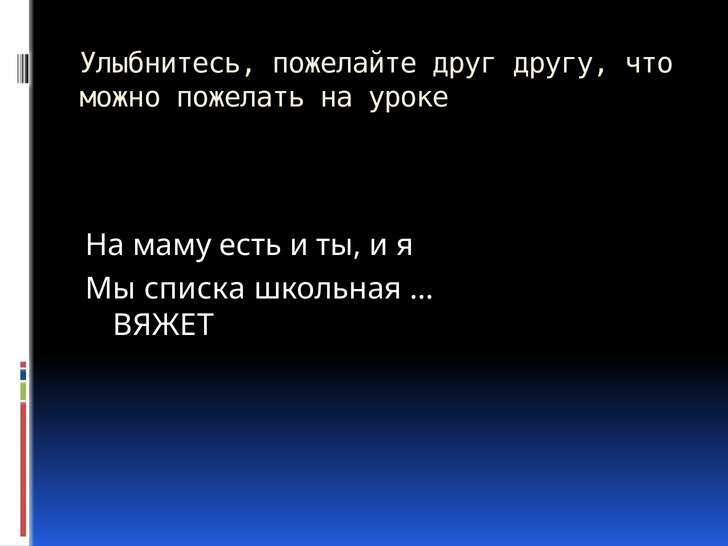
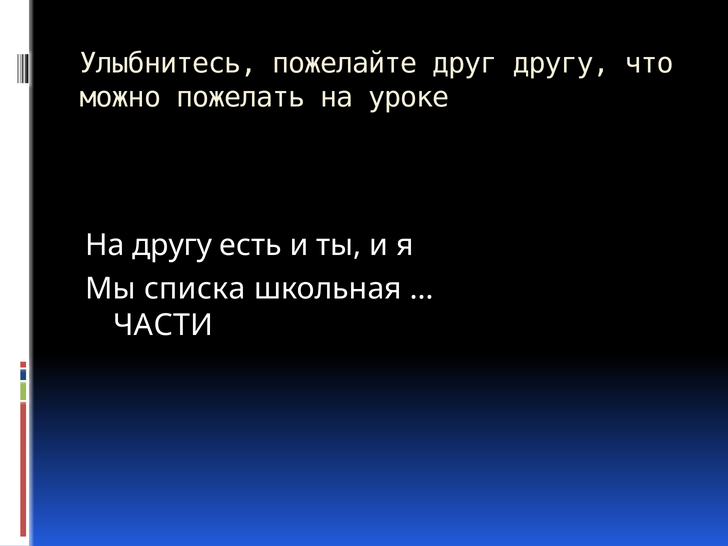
На маму: маму -> другу
ВЯЖЕТ: ВЯЖЕТ -> ЧАСТИ
